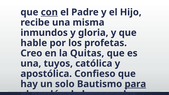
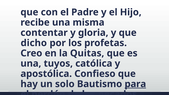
con underline: present -> none
inmundos: inmundos -> contentar
hable: hable -> dicho
